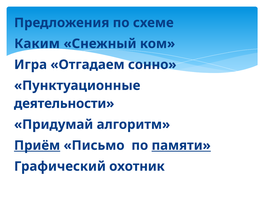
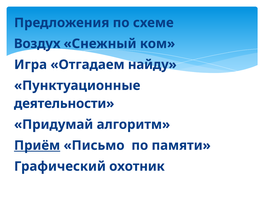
Каким: Каким -> Воздух
сонно: сонно -> найду
памяти underline: present -> none
